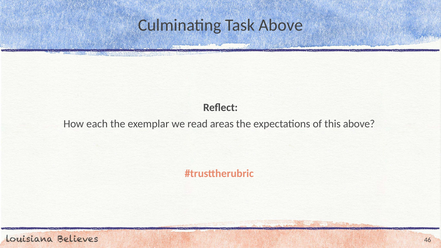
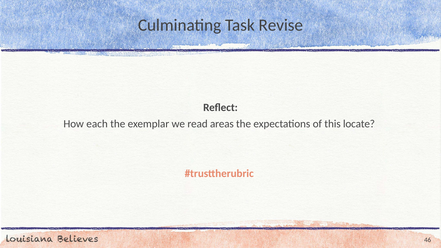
Task Above: Above -> Revise
this above: above -> locate
